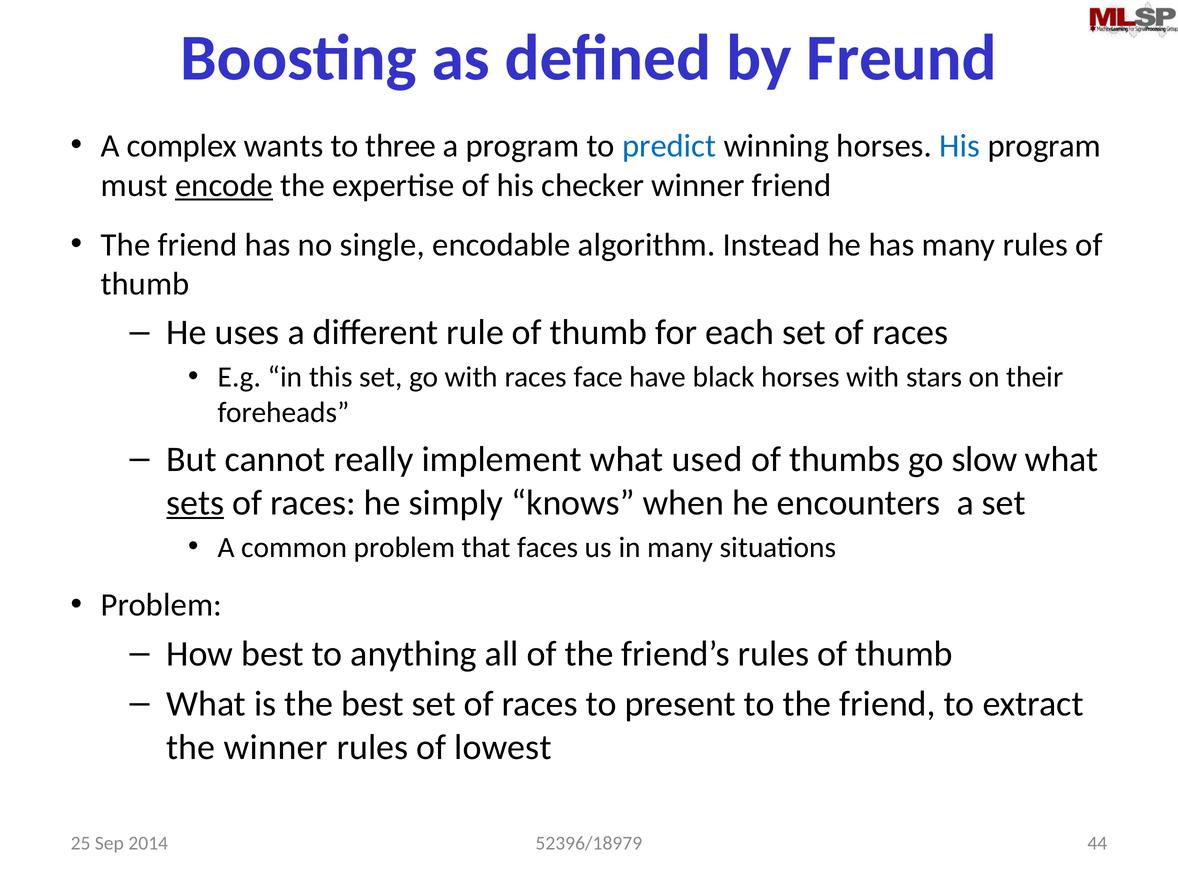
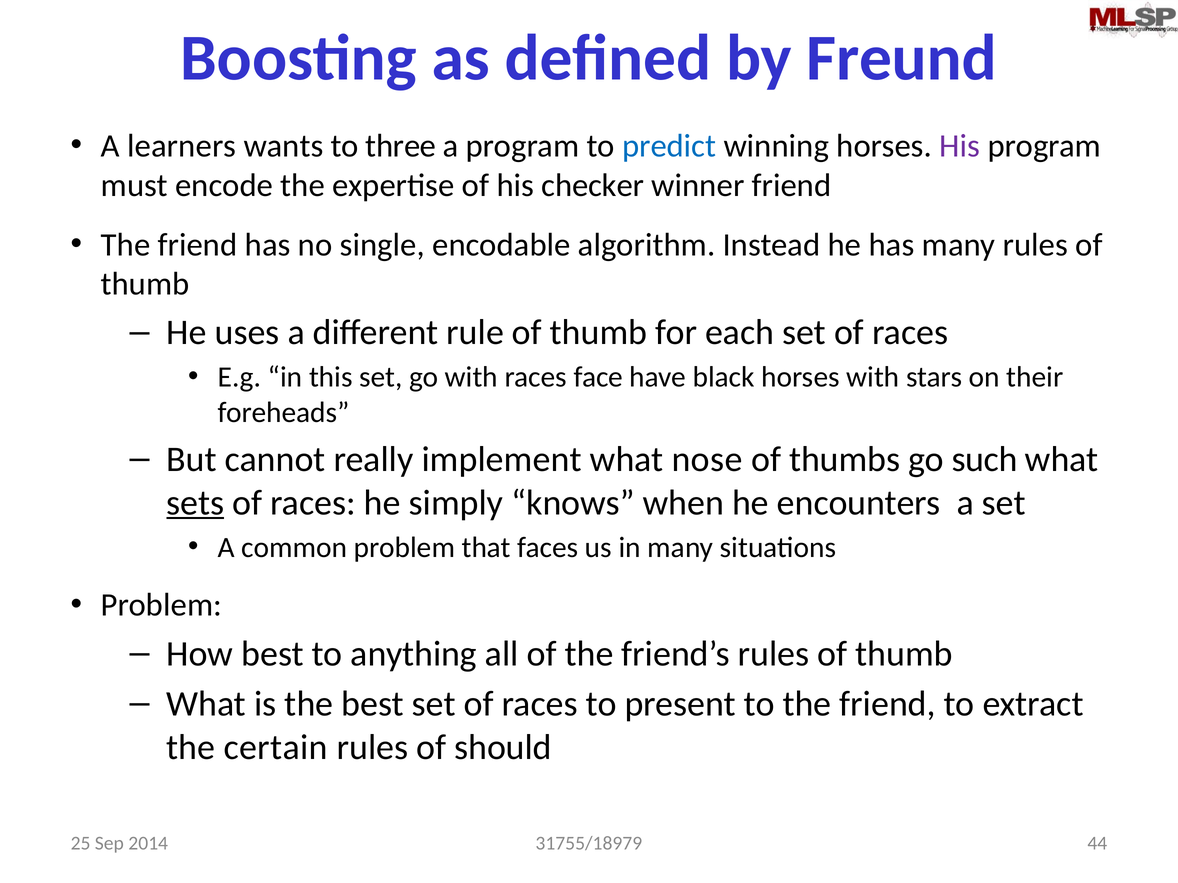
complex: complex -> learners
His at (960, 146) colour: blue -> purple
encode underline: present -> none
used: used -> nose
slow: slow -> such
the winner: winner -> certain
lowest: lowest -> should
52396/18979: 52396/18979 -> 31755/18979
